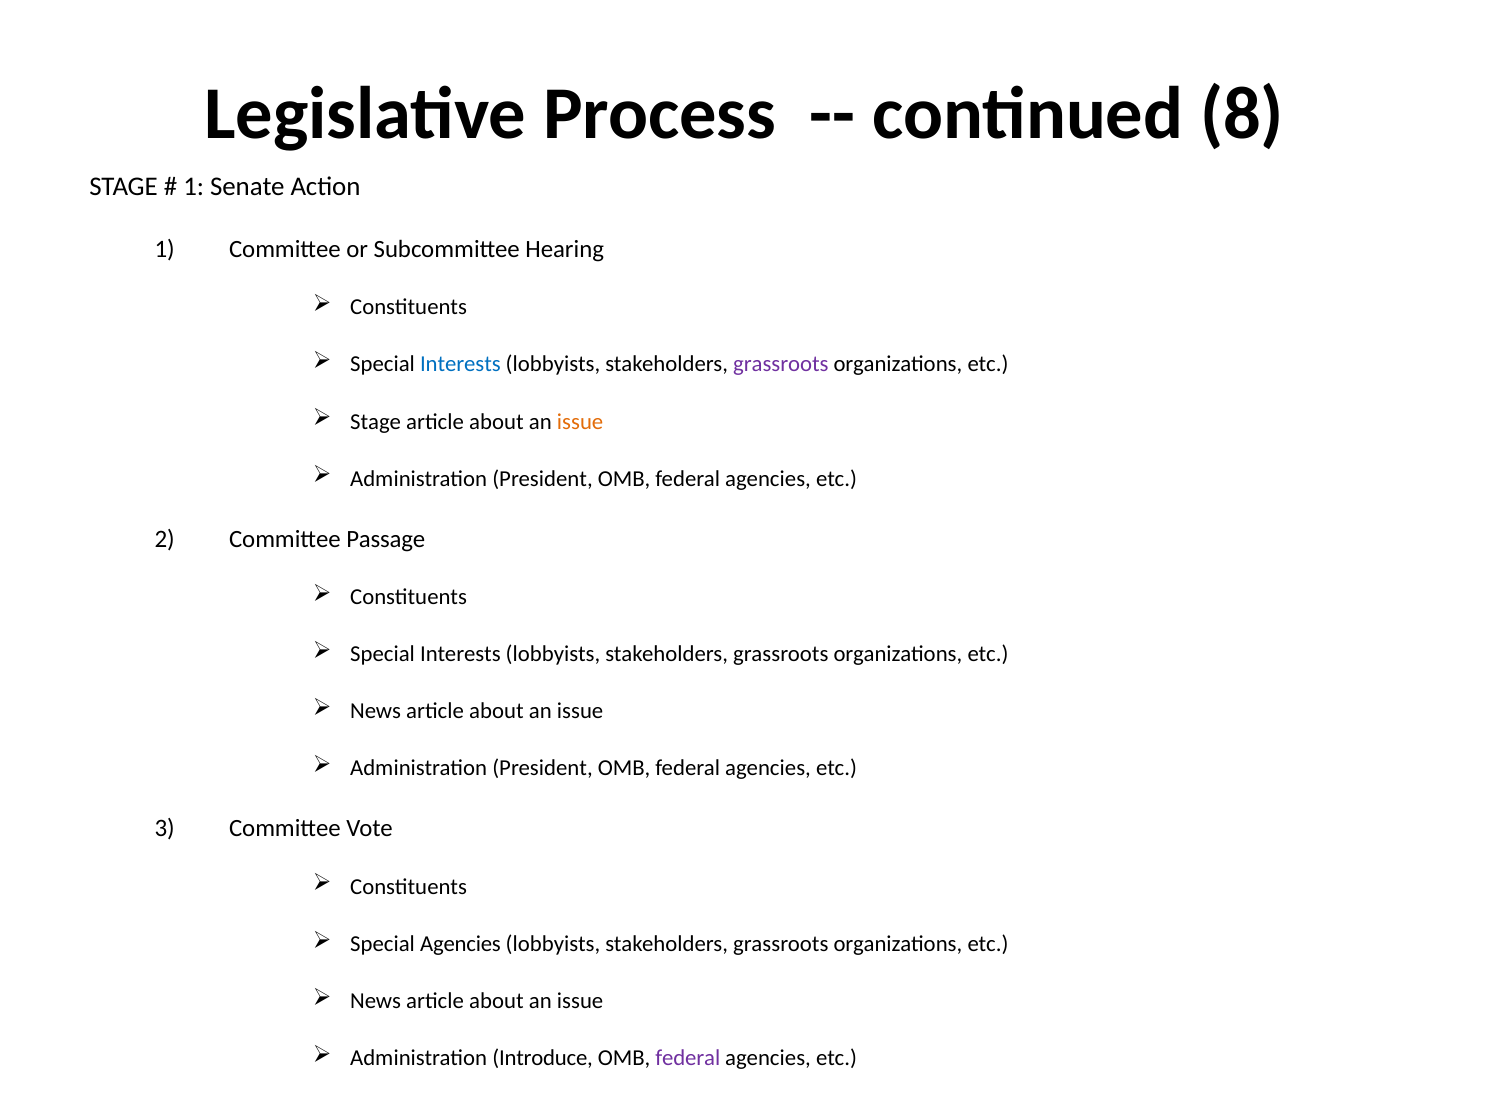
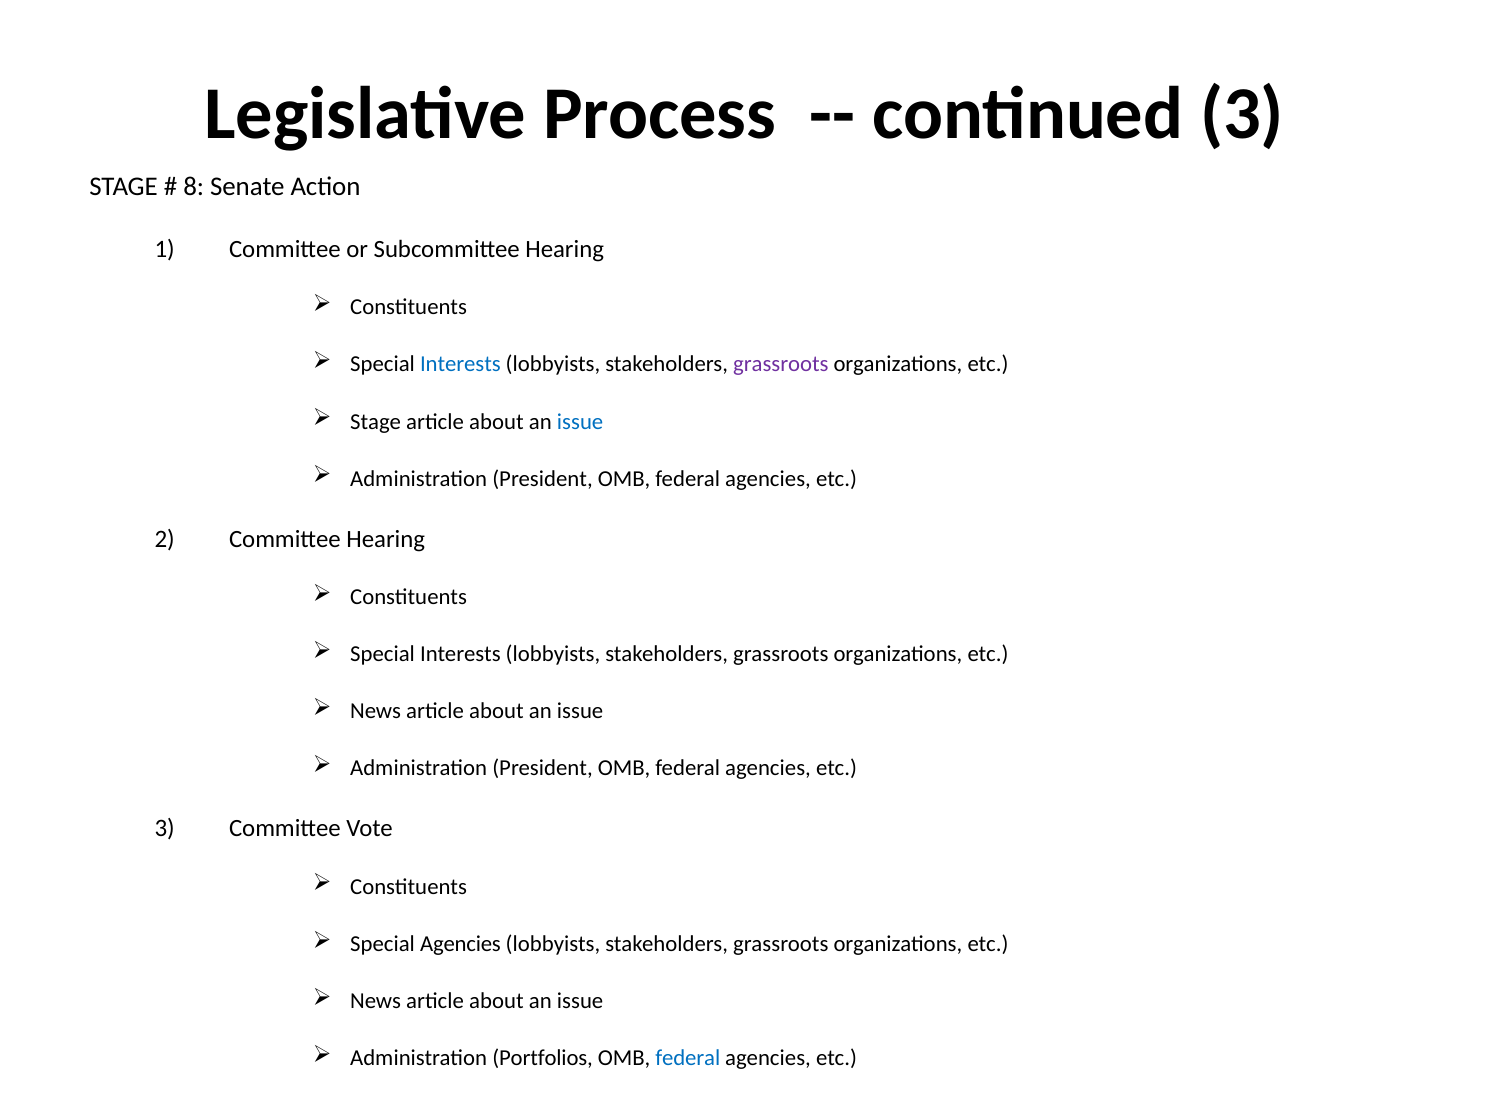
continued 8: 8 -> 3
1 at (194, 187): 1 -> 8
issue at (580, 422) colour: orange -> blue
Committee Passage: Passage -> Hearing
Introduce: Introduce -> Portfolios
federal at (688, 1058) colour: purple -> blue
